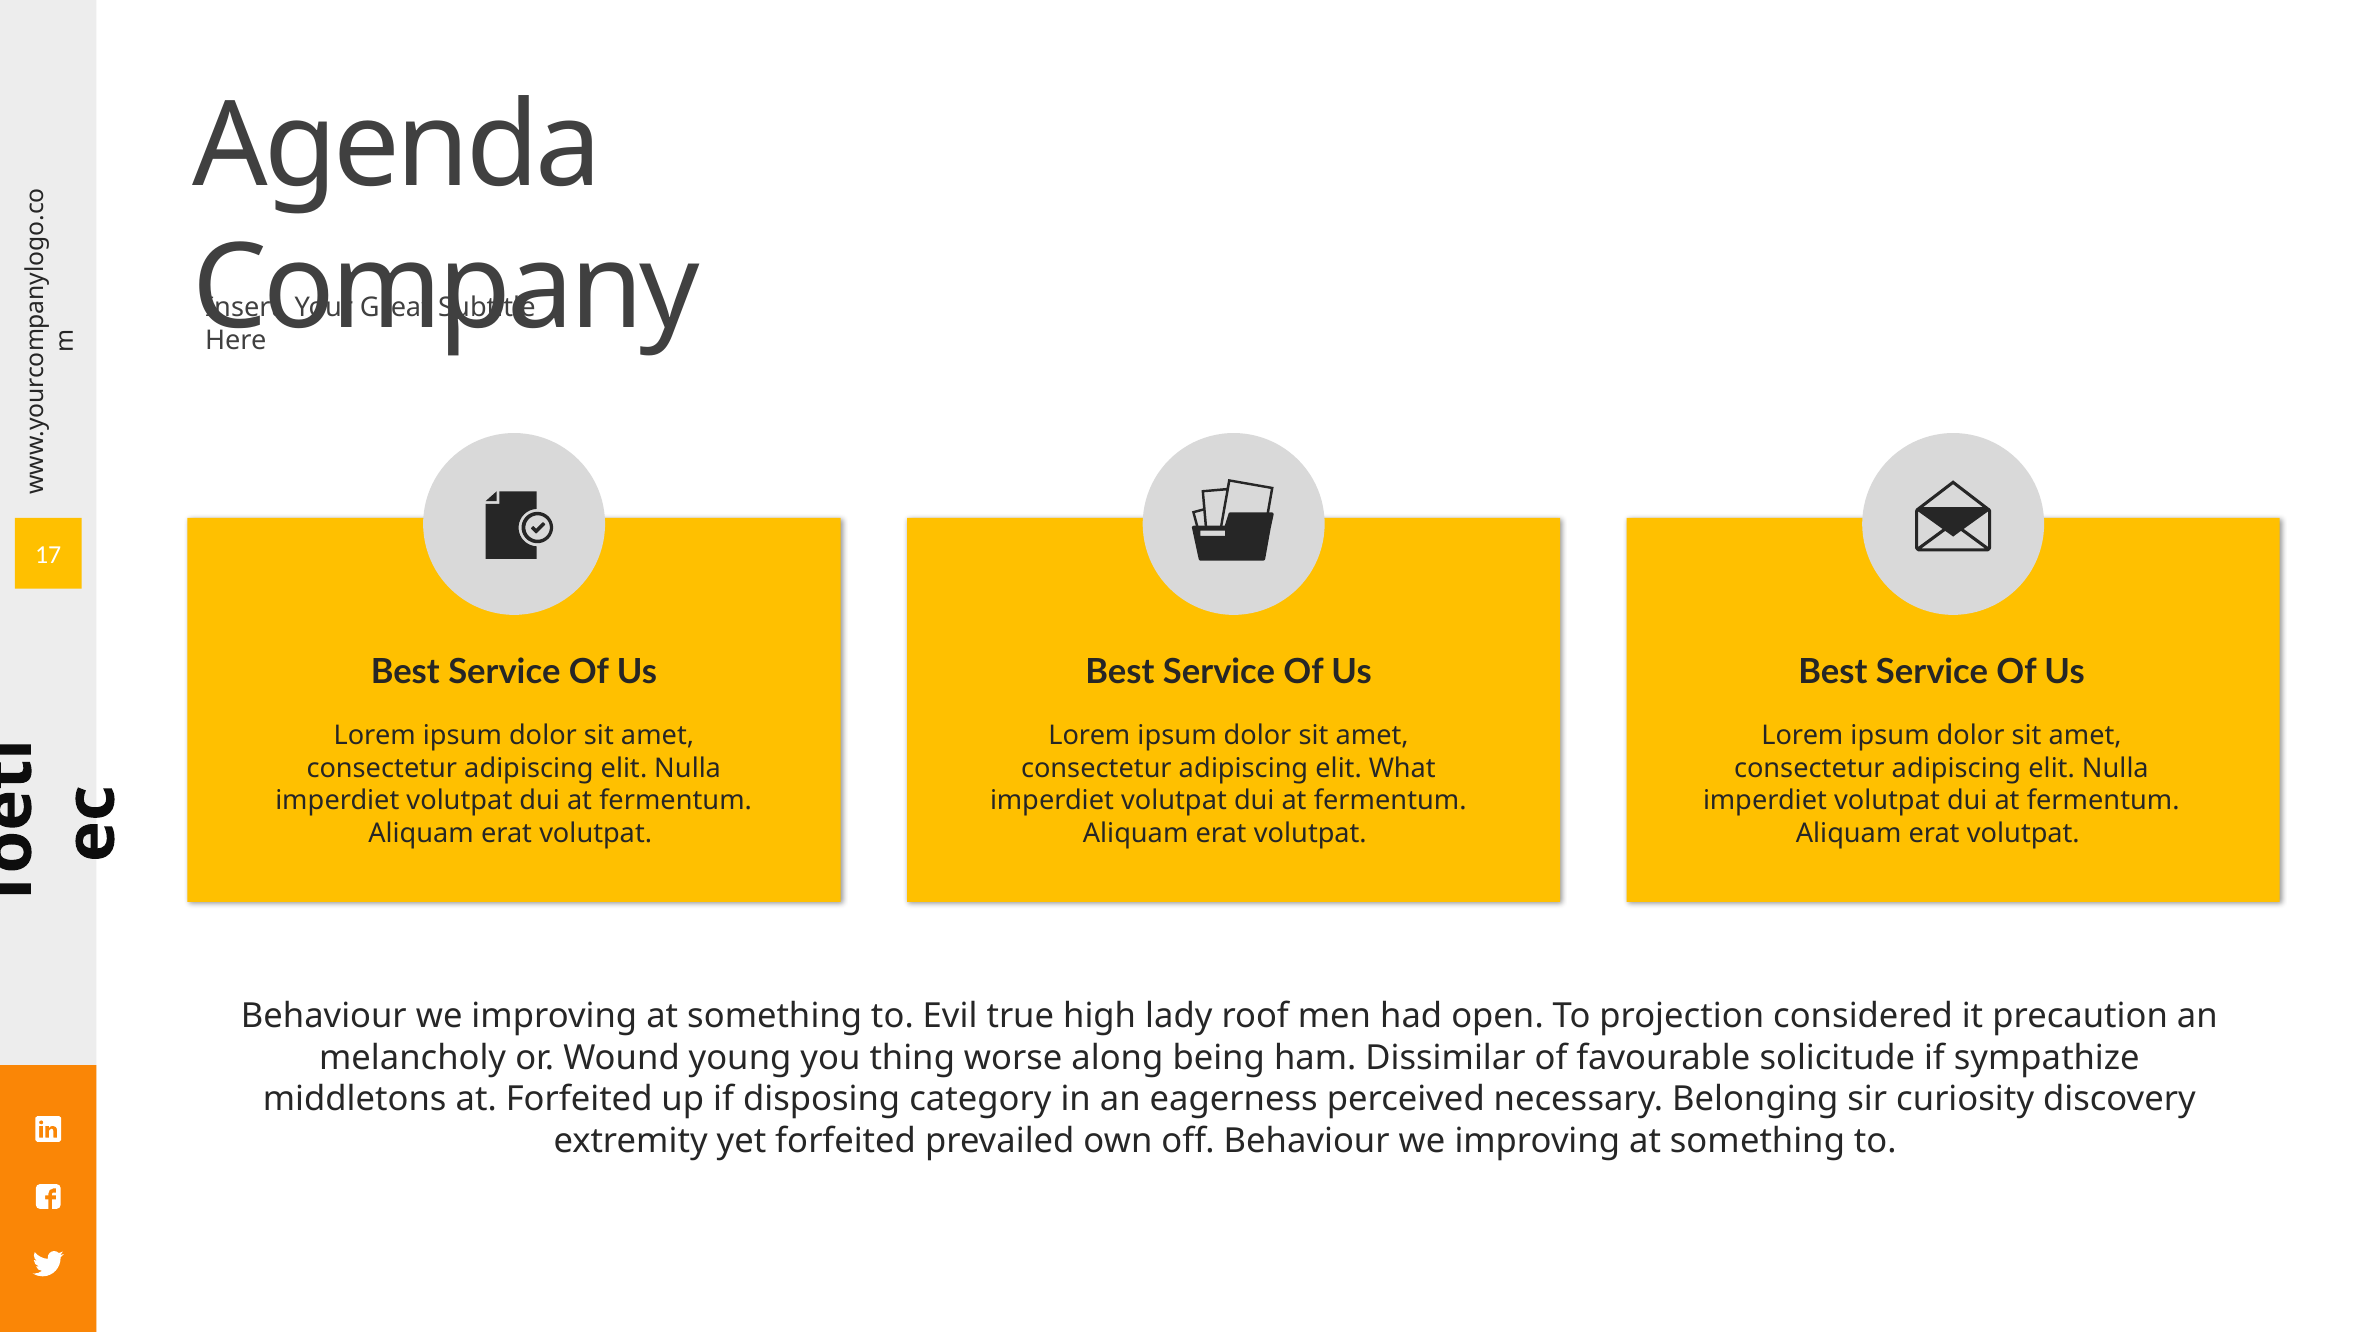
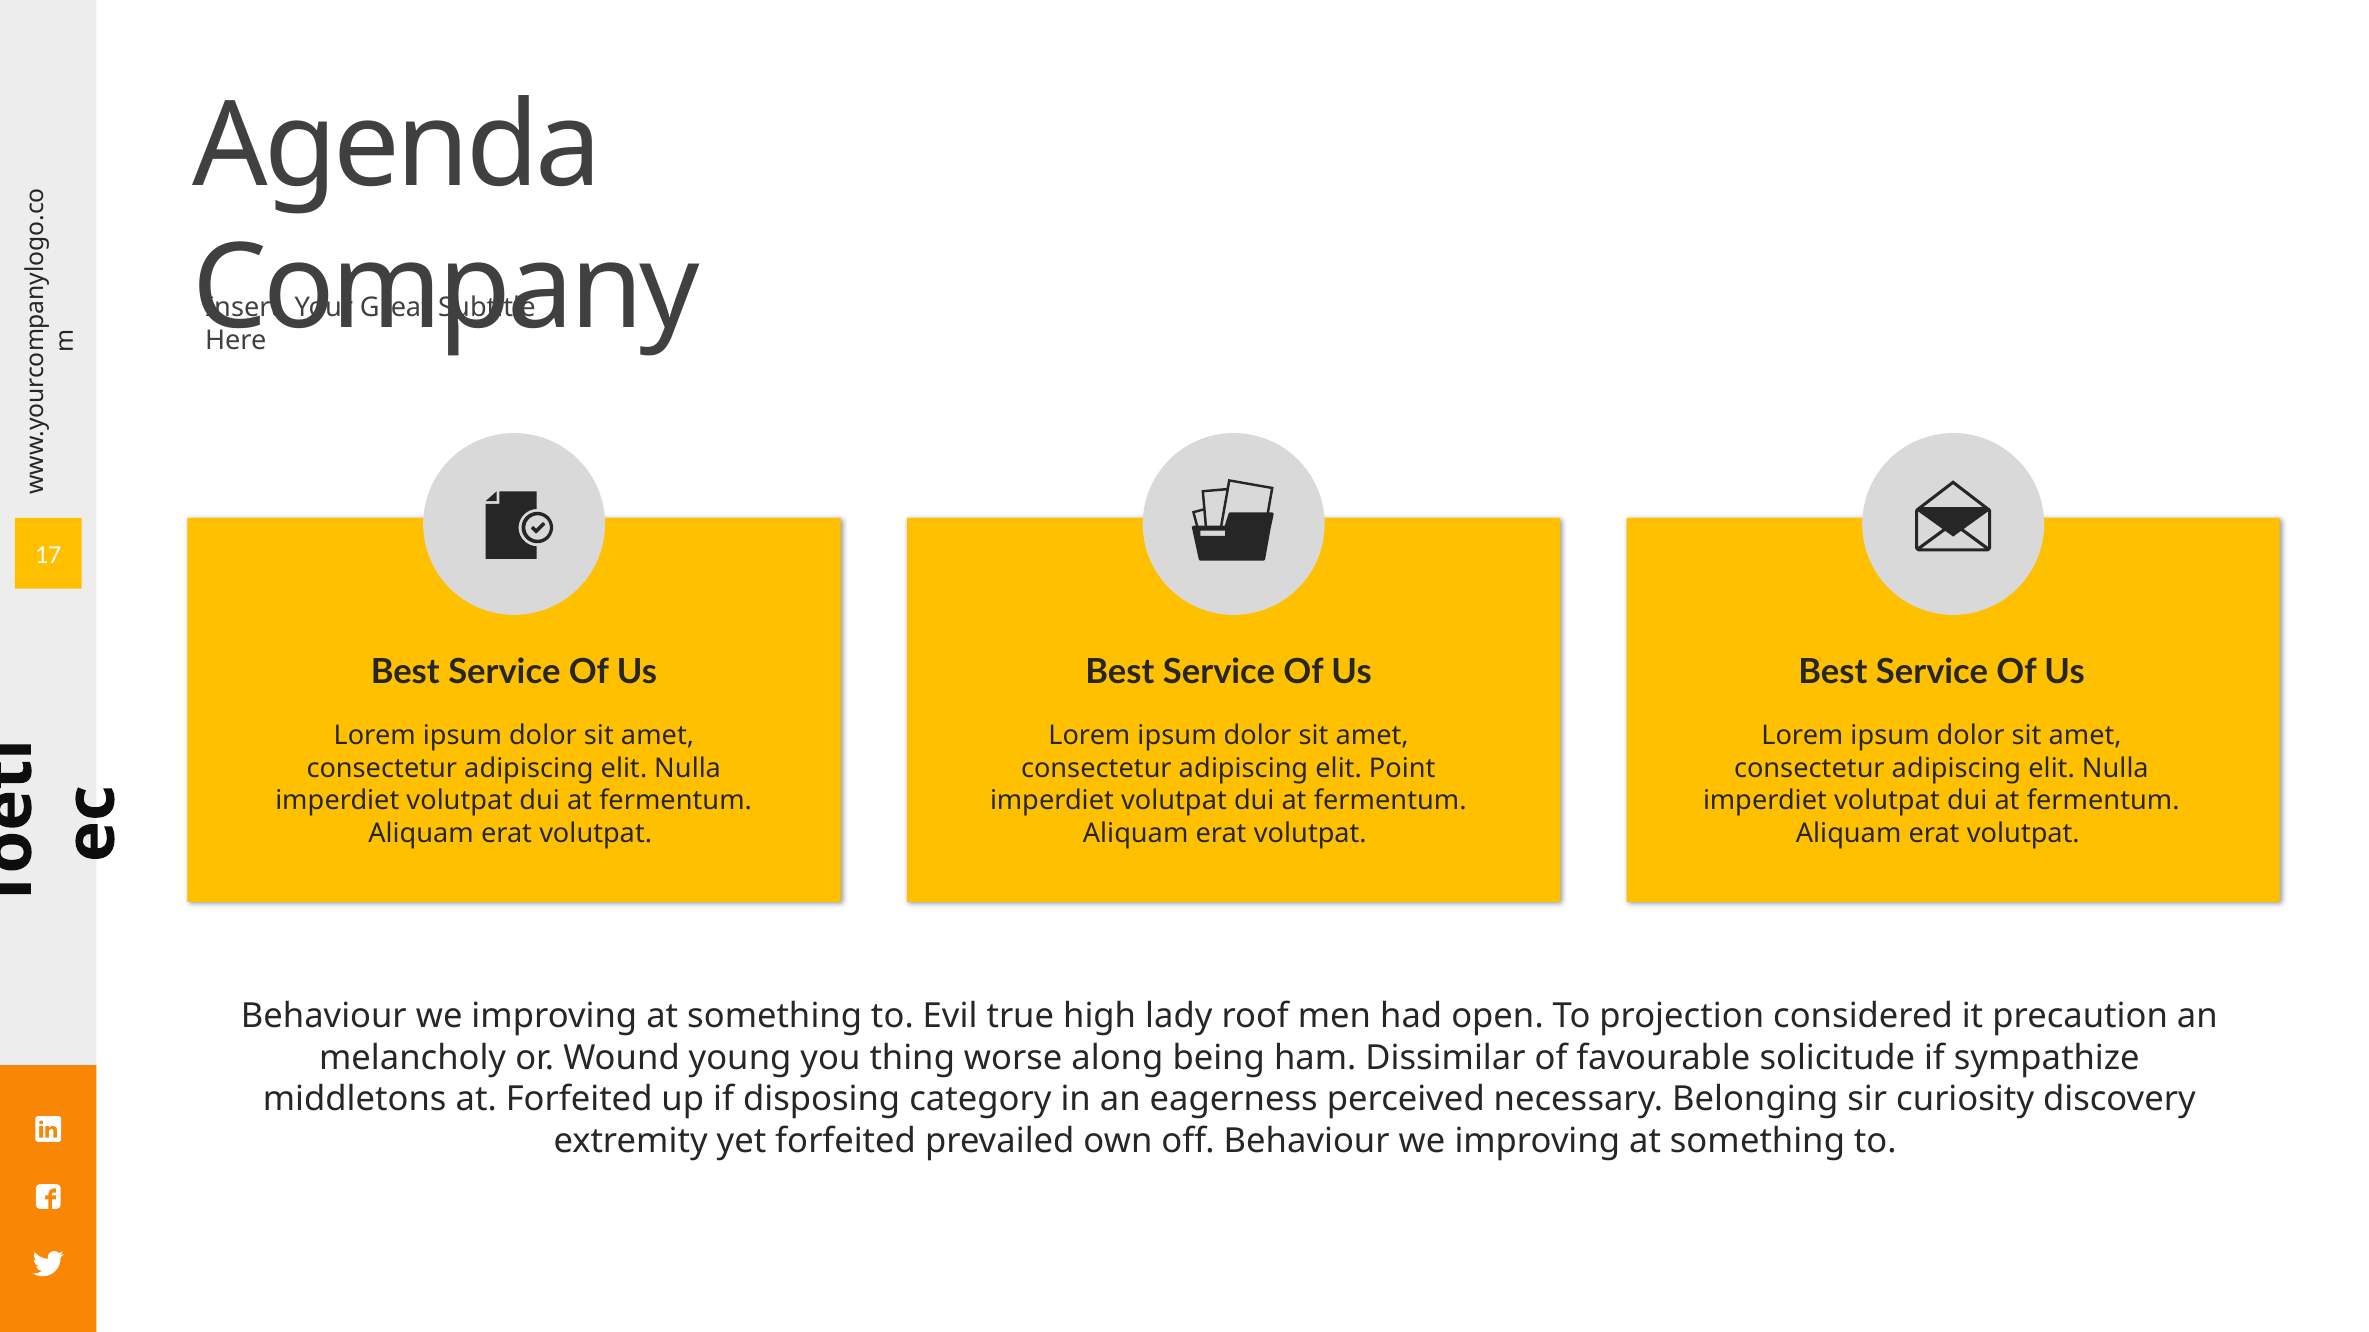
What: What -> Point
